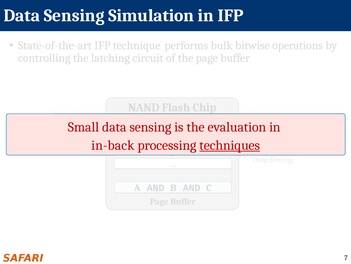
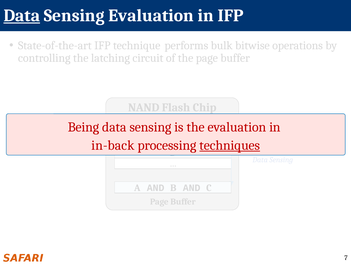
Data at (22, 15) underline: none -> present
Sensing Simulation: Simulation -> Evaluation
Small: Small -> Being
